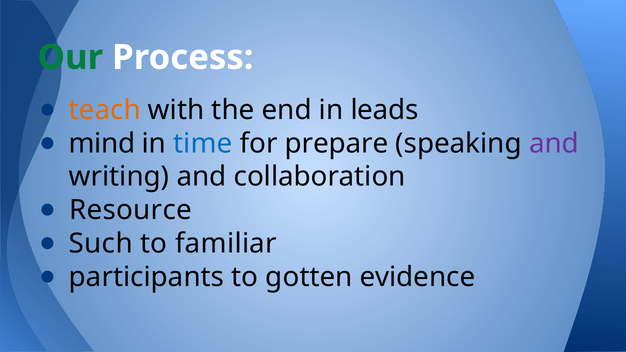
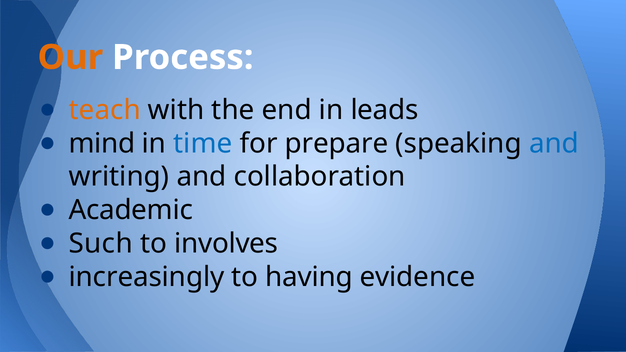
Our colour: green -> orange
and at (554, 143) colour: purple -> blue
Resource: Resource -> Academic
familiar: familiar -> involves
participants: participants -> increasingly
gotten: gotten -> having
